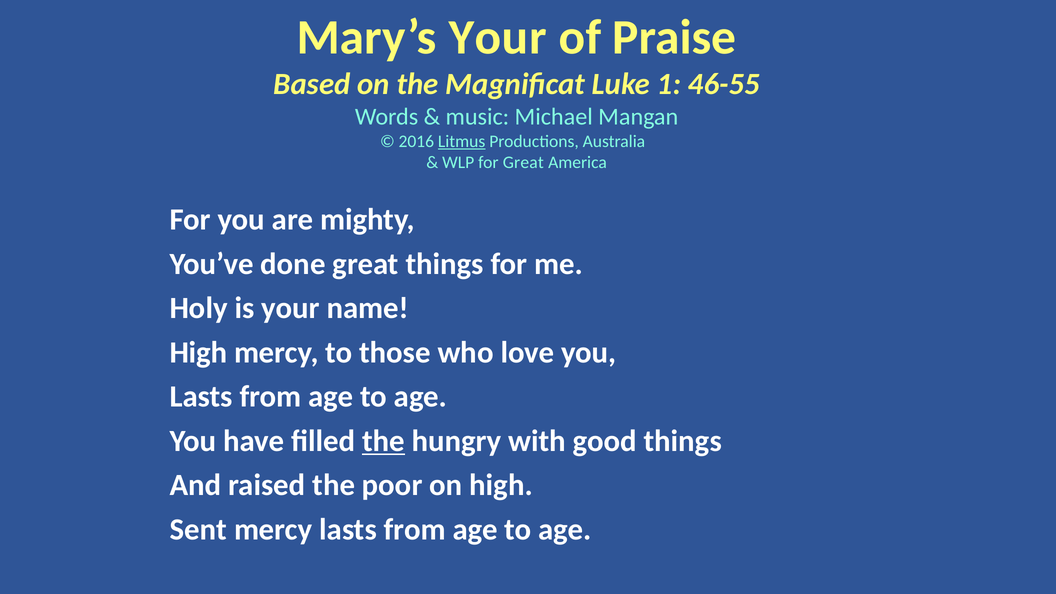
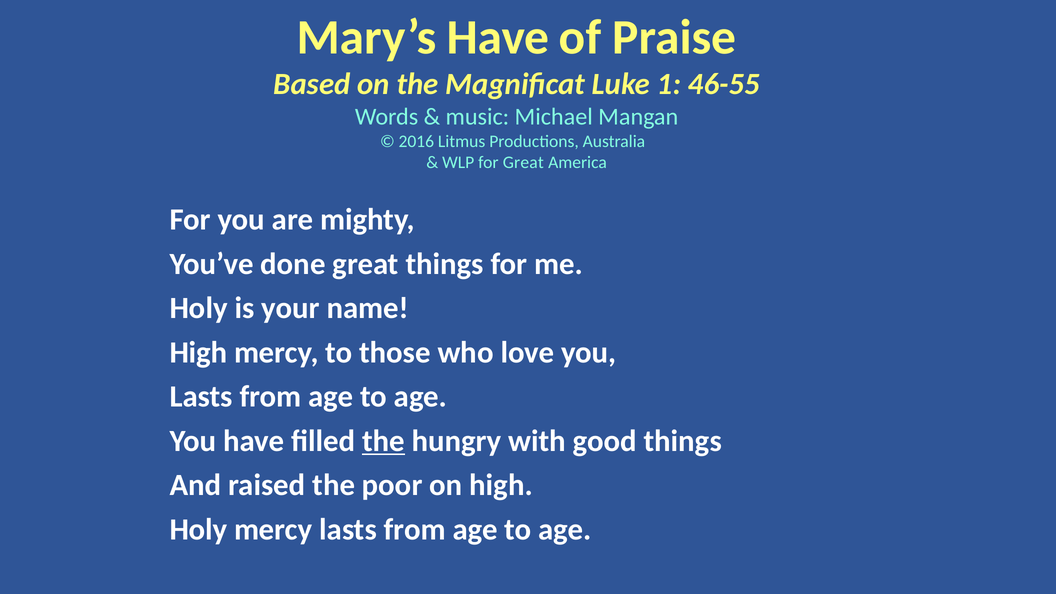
Mary’s Your: Your -> Have
Litmus underline: present -> none
Sent at (198, 530): Sent -> Holy
